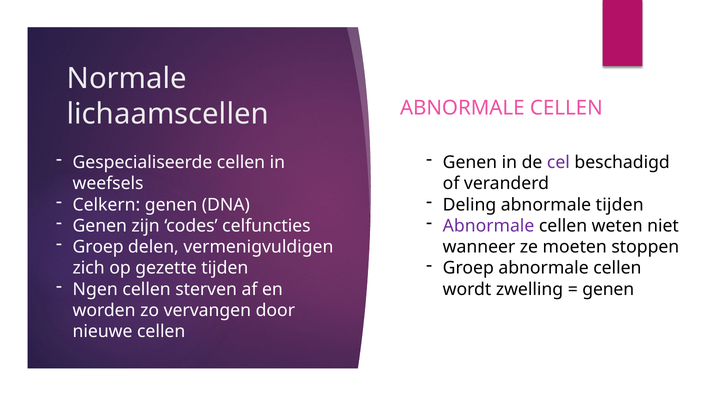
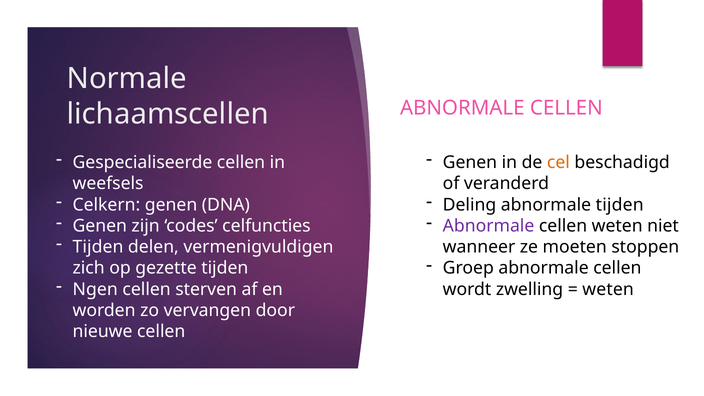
cel colour: purple -> orange
Groep at (98, 247): Groep -> Tijden
genen at (608, 289): genen -> weten
